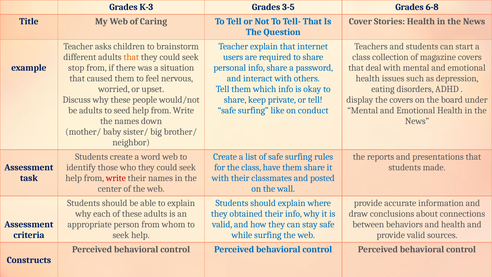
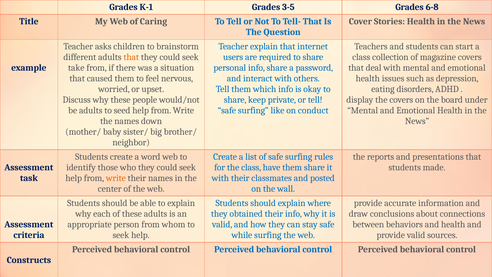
K-3: K-3 -> K-1
stop: stop -> take
write at (116, 178) colour: red -> orange
